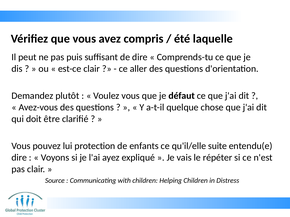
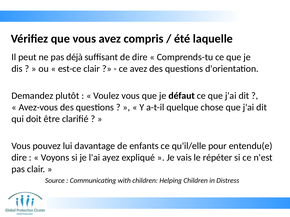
puis: puis -> déjà
ce aller: aller -> avez
protection: protection -> davantage
suite: suite -> pour
